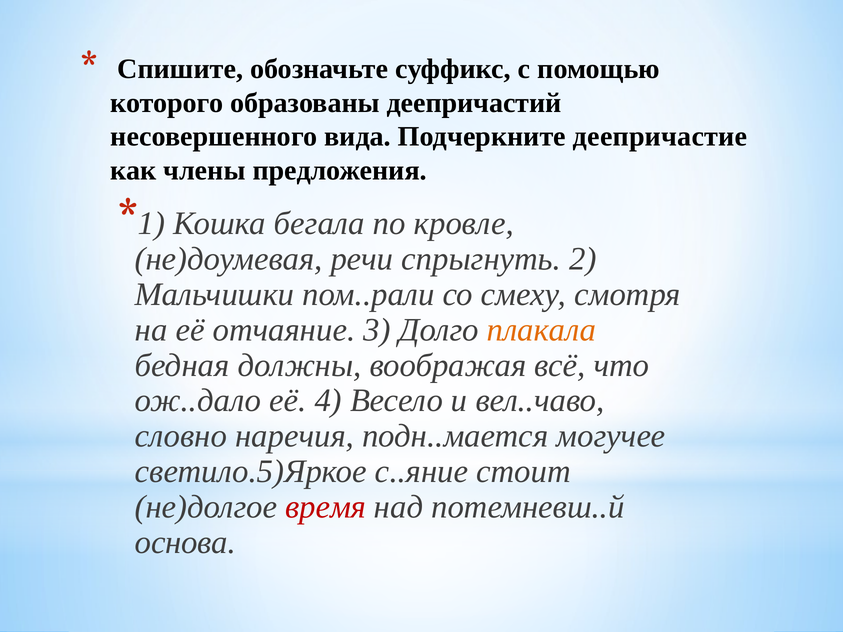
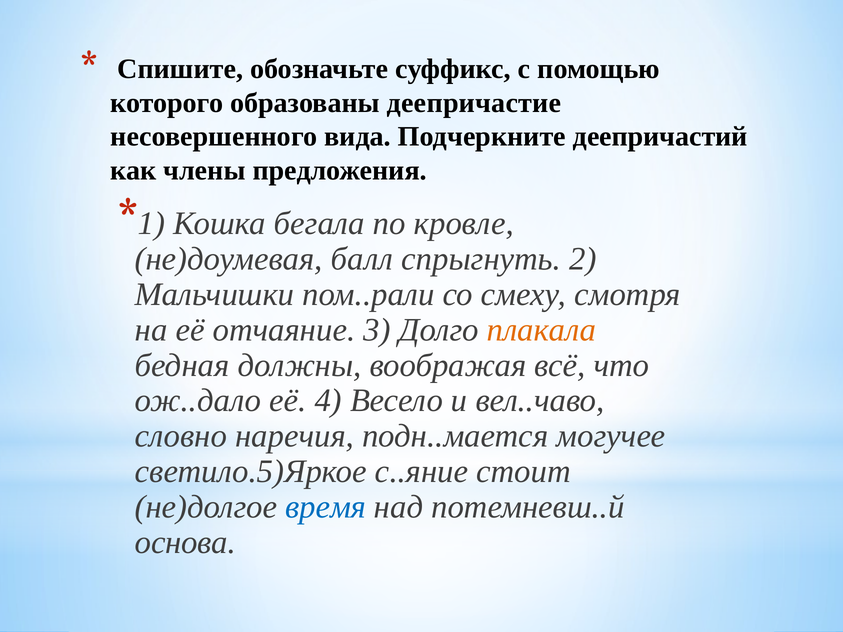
деепричастий: деепричастий -> деепричастие
деепричастие: деепричастие -> деепричастий
речи: речи -> балл
время colour: red -> blue
